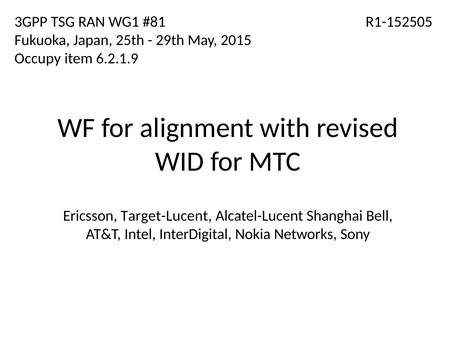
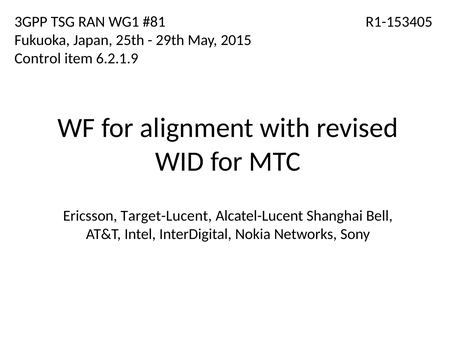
R1-152505: R1-152505 -> R1-153405
Occupy: Occupy -> Control
